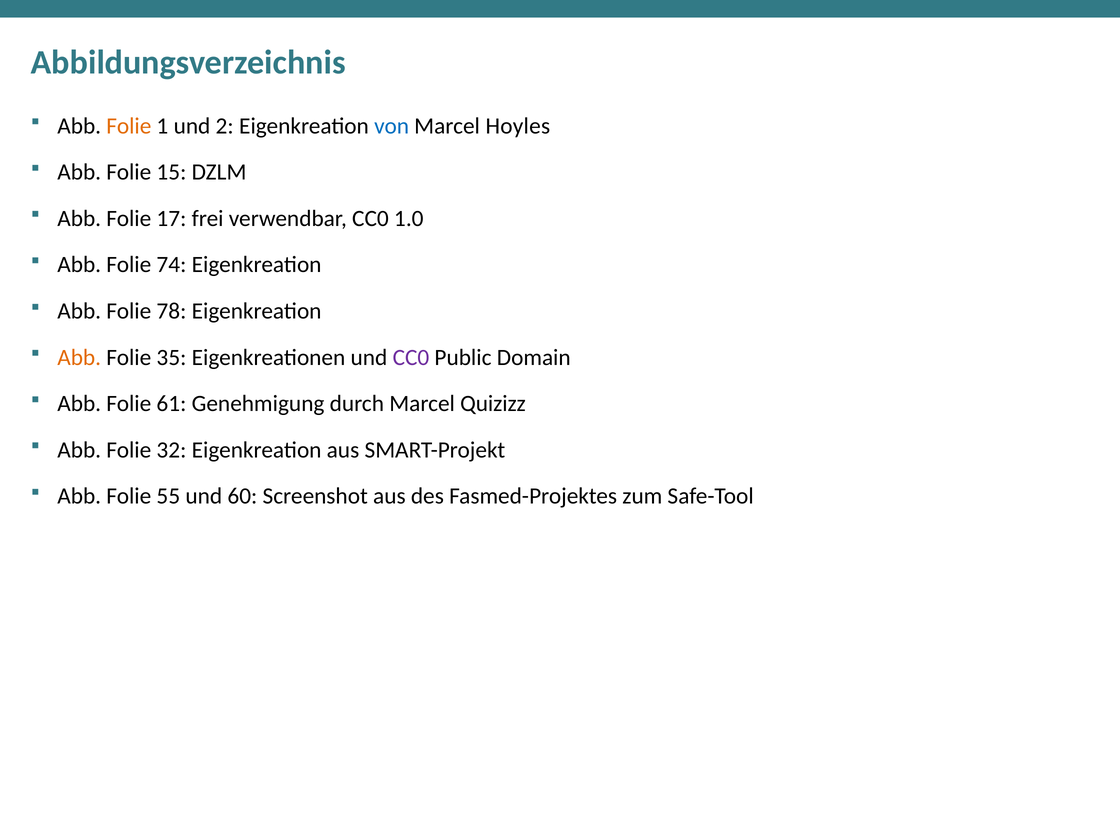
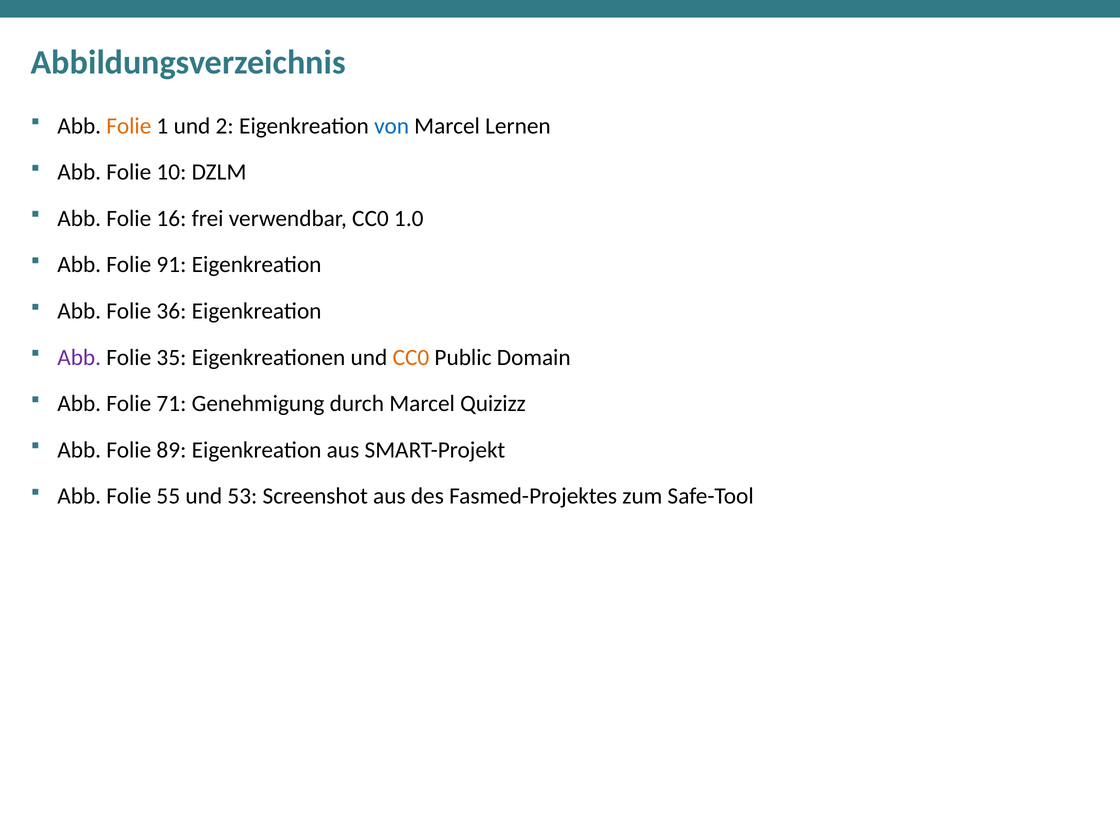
Hoyles: Hoyles -> Lernen
15: 15 -> 10
17: 17 -> 16
74: 74 -> 91
78: 78 -> 36
Abb at (79, 357) colour: orange -> purple
CC0 at (411, 357) colour: purple -> orange
61: 61 -> 71
32: 32 -> 89
60: 60 -> 53
